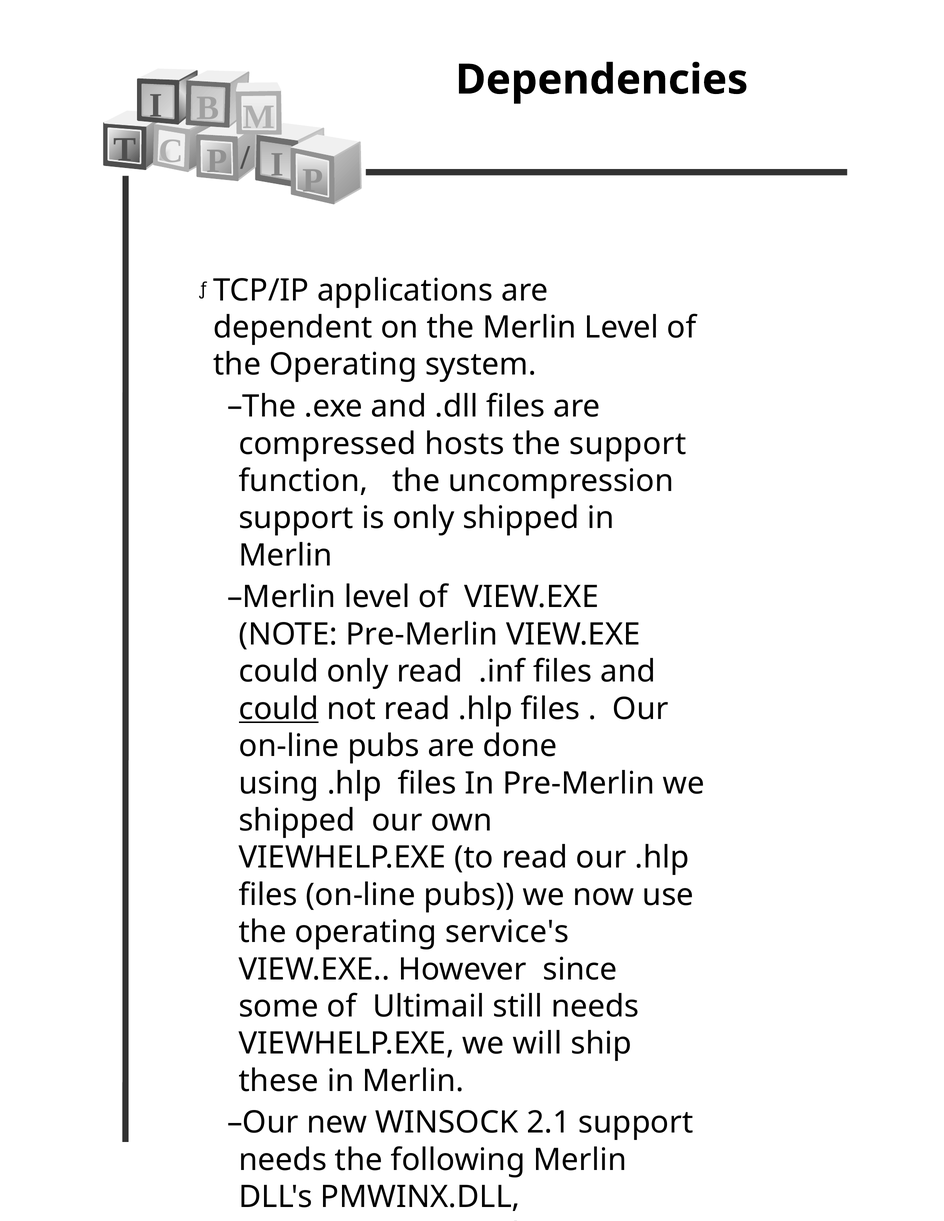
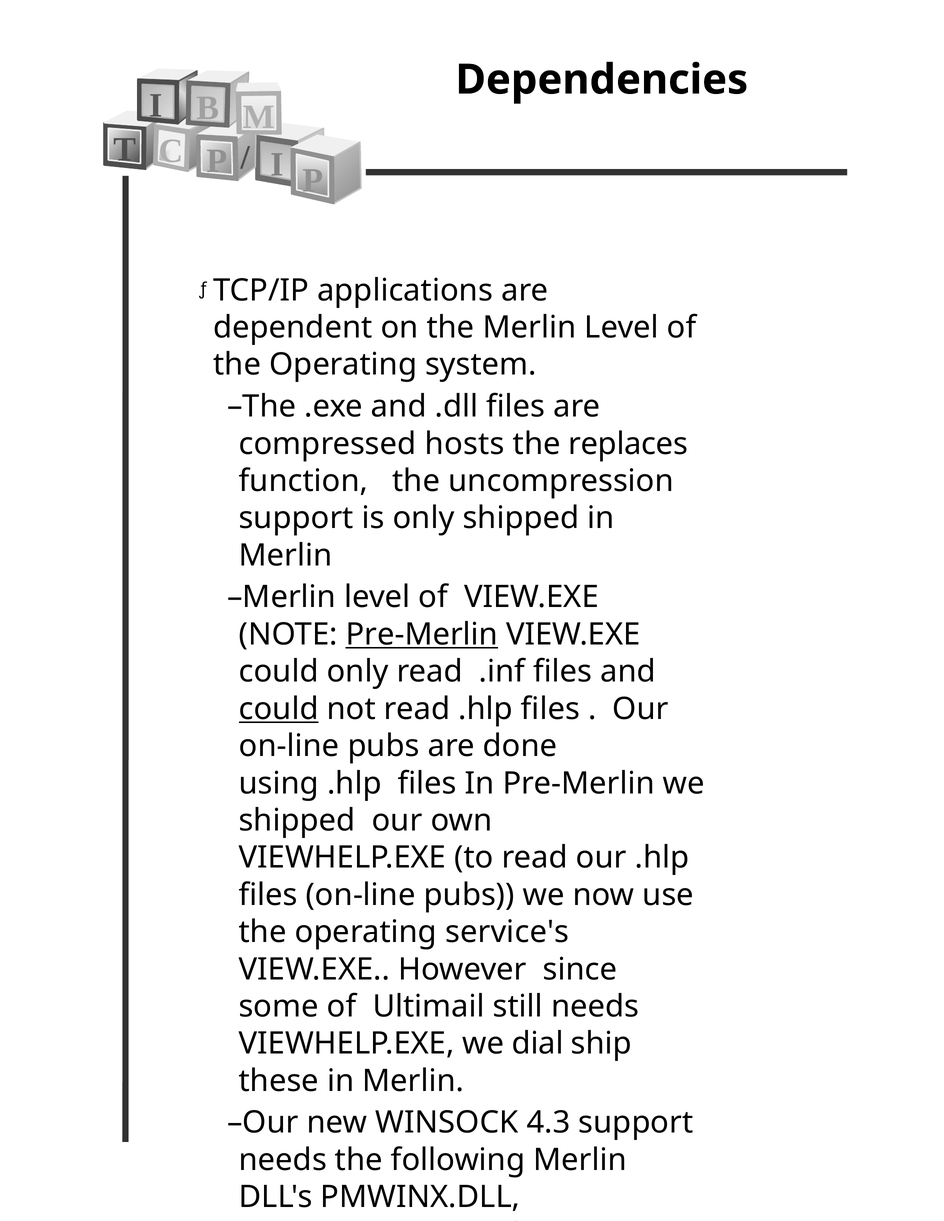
the support: support -> replaces
Pre-Merlin at (422, 634) underline: none -> present
will: will -> dial
2.1: 2.1 -> 4.3
